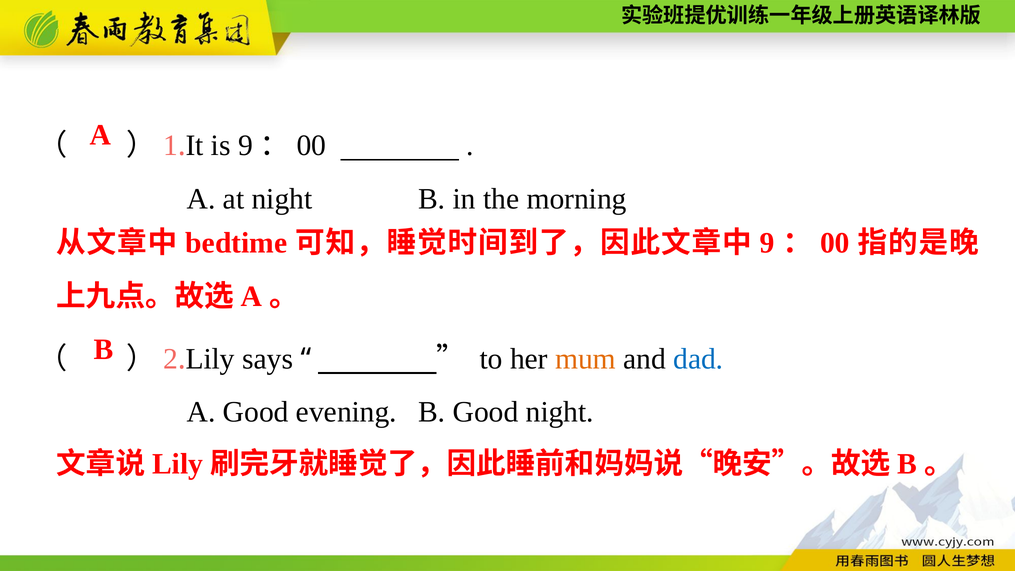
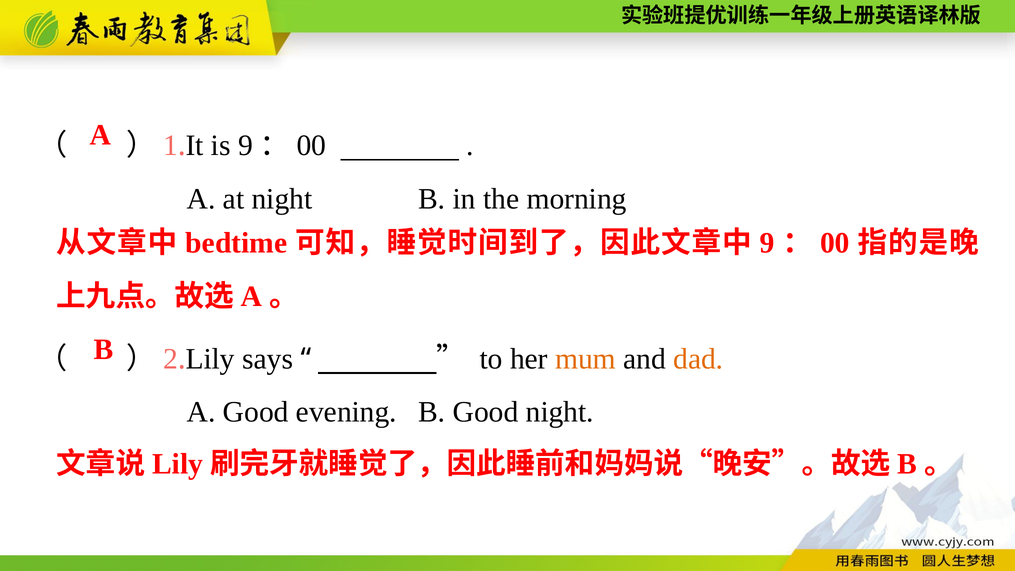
dad colour: blue -> orange
